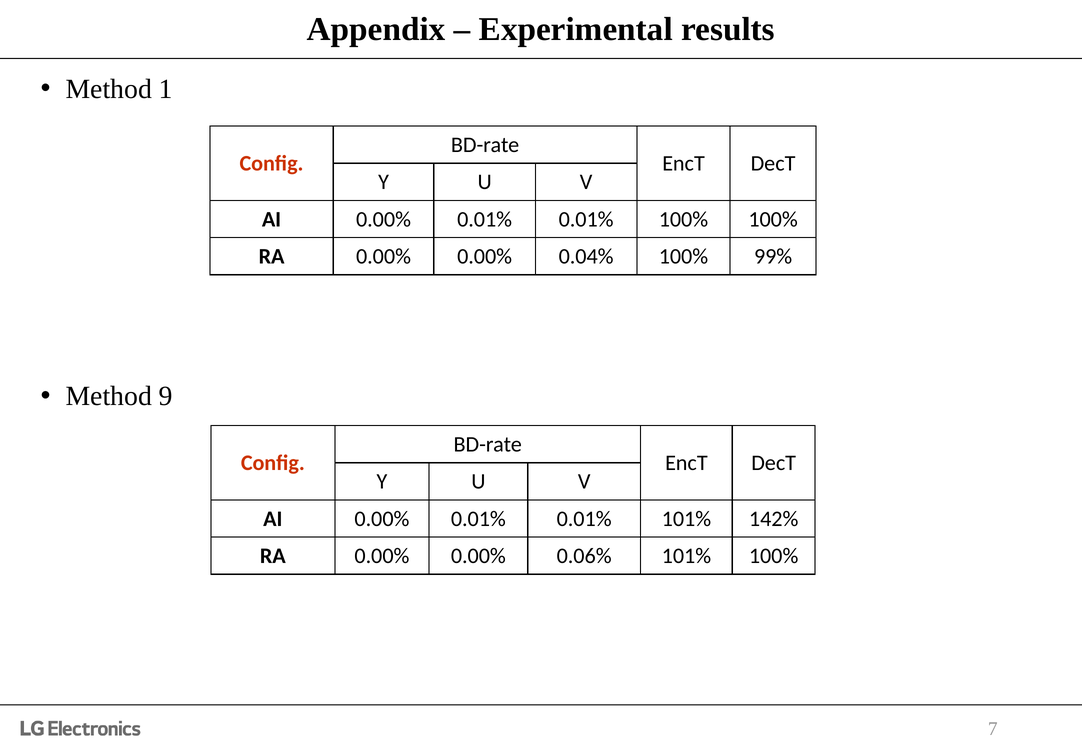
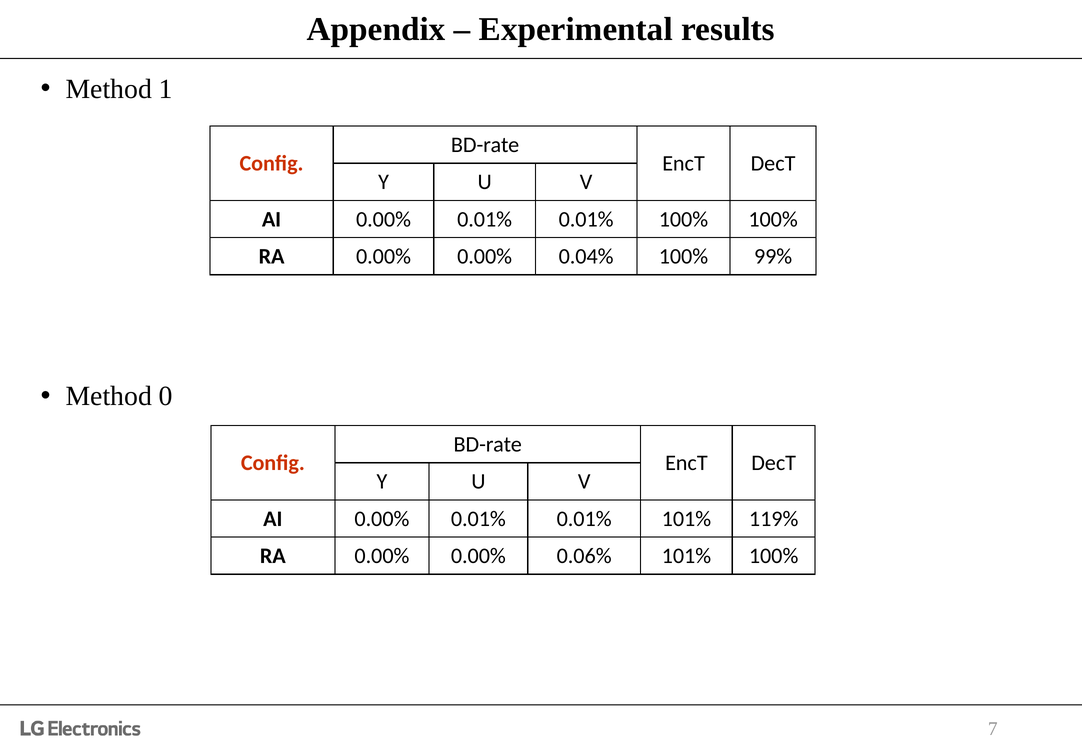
9: 9 -> 0
142%: 142% -> 119%
